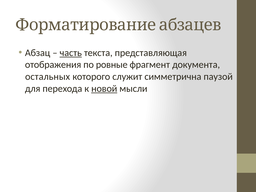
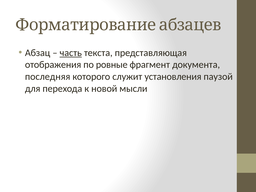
остальных: остальных -> последняя
симметрична: симметрична -> установления
новой underline: present -> none
